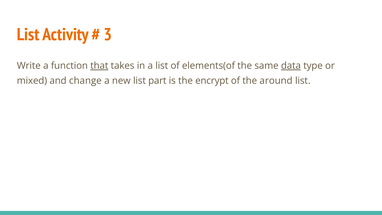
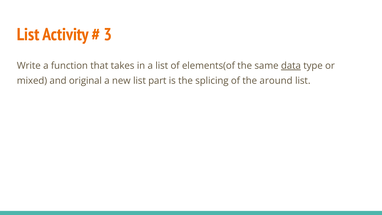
that underline: present -> none
change: change -> original
encrypt: encrypt -> splicing
